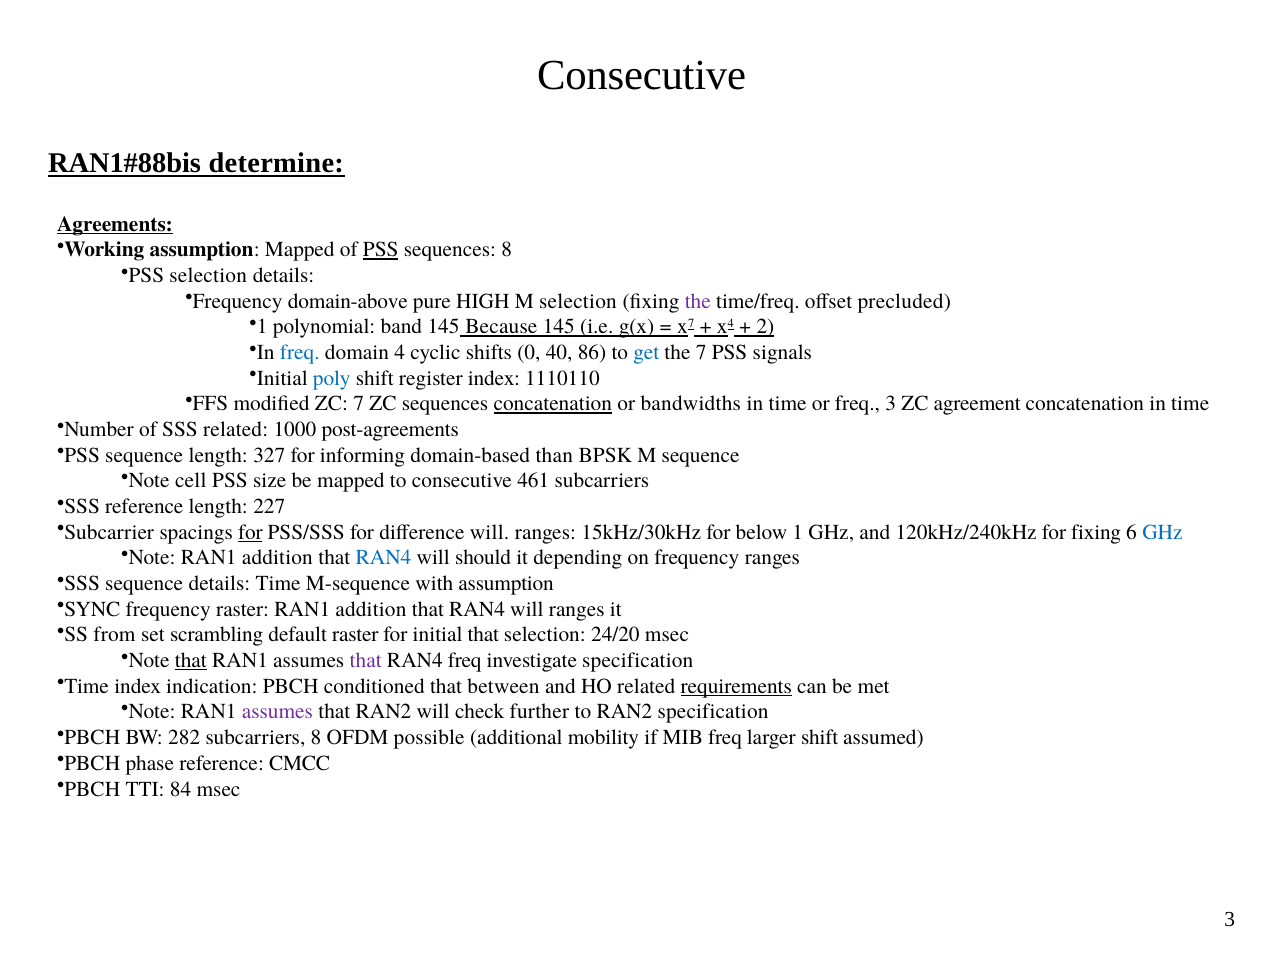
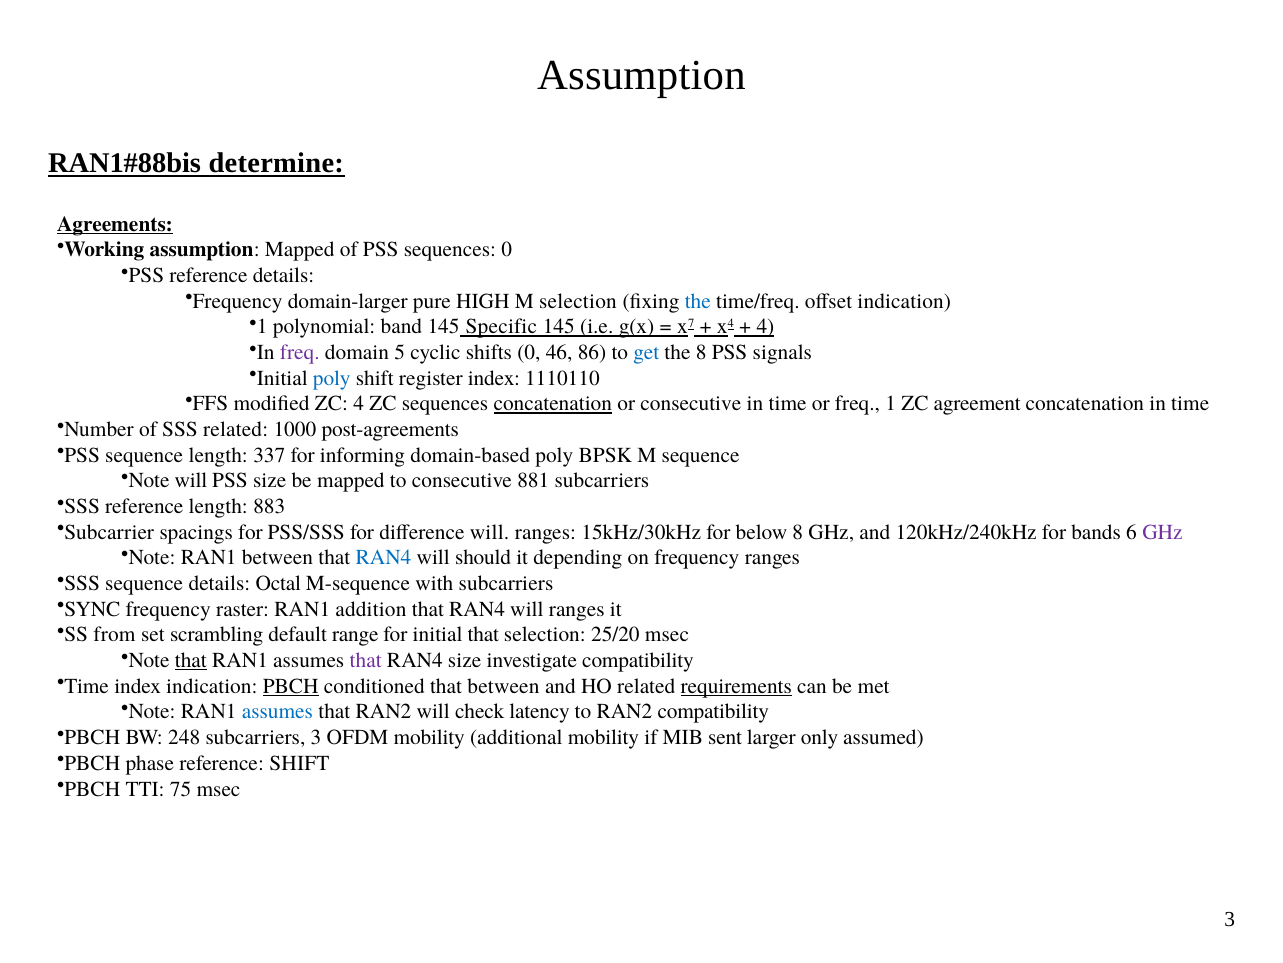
Consecutive at (642, 75): Consecutive -> Assumption
PSS at (381, 250) underline: present -> none
sequences 8: 8 -> 0
PSS selection: selection -> reference
domain-above: domain-above -> domain-larger
the at (698, 301) colour: purple -> blue
offset precluded: precluded -> indication
Because: Because -> Specific
2 at (765, 327): 2 -> 4
freq at (300, 352) colour: blue -> purple
4: 4 -> 5
40: 40 -> 46
the 7: 7 -> 8
ZC 7: 7 -> 4
or bandwidths: bandwidths -> consecutive
freq 3: 3 -> 1
327: 327 -> 337
domain-based than: than -> poly
Note cell: cell -> will
461: 461 -> 881
227: 227 -> 883
for at (250, 532) underline: present -> none
below 1: 1 -> 8
for fixing: fixing -> bands
GHz at (1162, 532) colour: blue -> purple
Note RAN1 addition: addition -> between
details Time: Time -> Octal
with assumption: assumption -> subcarriers
default raster: raster -> range
24/20: 24/20 -> 25/20
RAN4 freq: freq -> size
investigate specification: specification -> compatibility
PBCH at (291, 686) underline: none -> present
assumes at (277, 711) colour: purple -> blue
further: further -> latency
RAN2 specification: specification -> compatibility
282: 282 -> 248
subcarriers 8: 8 -> 3
OFDM possible: possible -> mobility
MIB freq: freq -> sent
larger shift: shift -> only
reference CMCC: CMCC -> SHIFT
84: 84 -> 75
